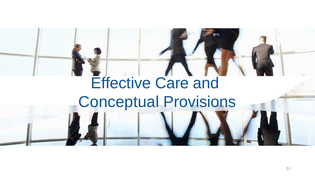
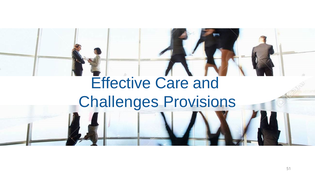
Conceptual: Conceptual -> Challenges
